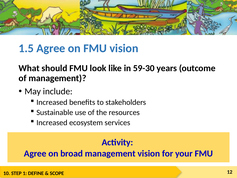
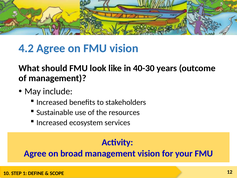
1.5: 1.5 -> 4.2
59-30: 59-30 -> 40-30
